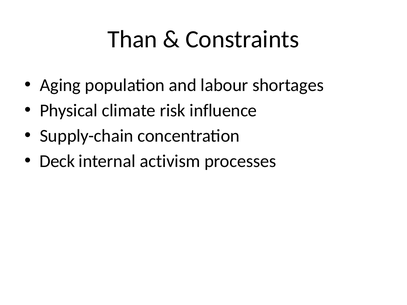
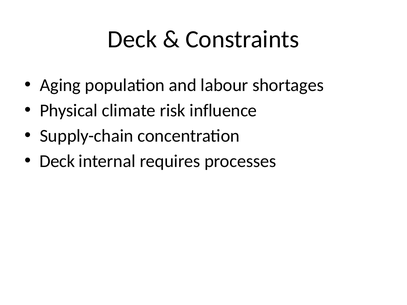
Than at (132, 39): Than -> Deck
activism: activism -> requires
